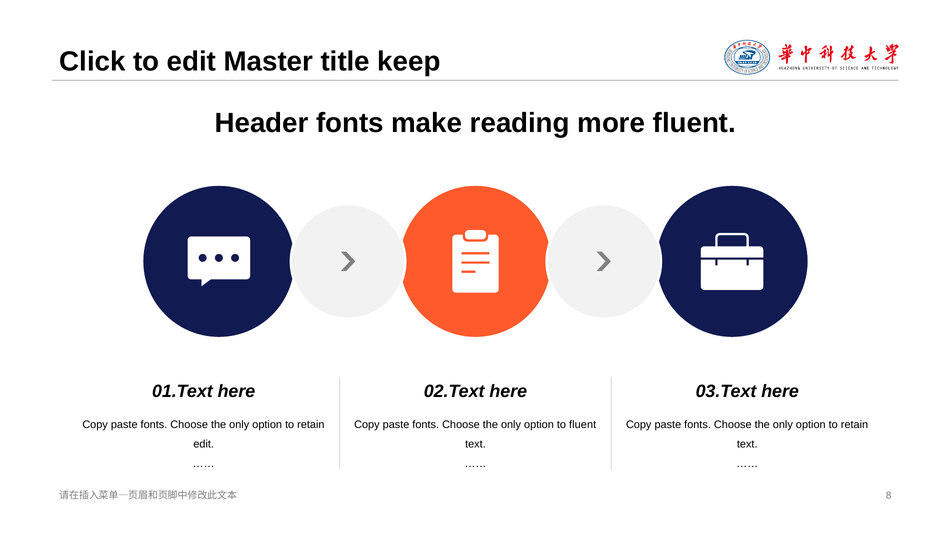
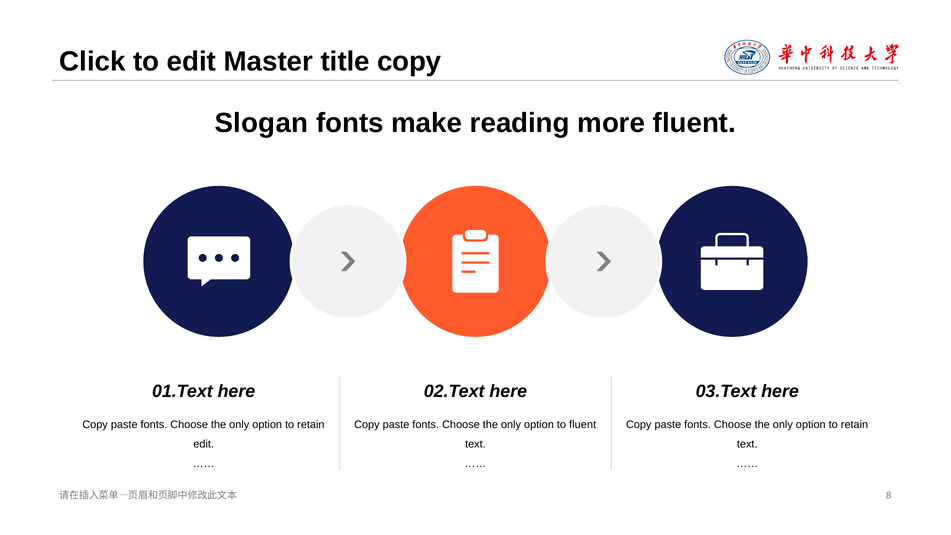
title keep: keep -> copy
Header: Header -> Slogan
